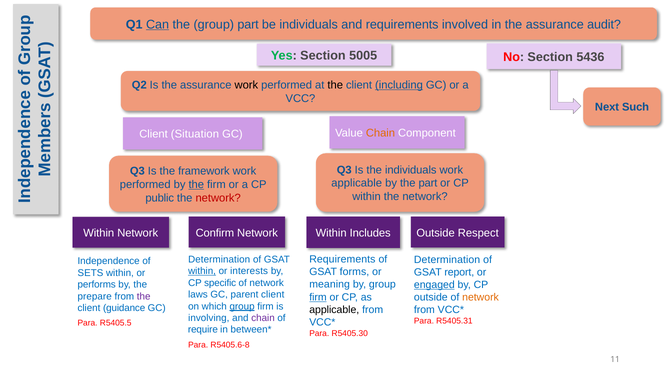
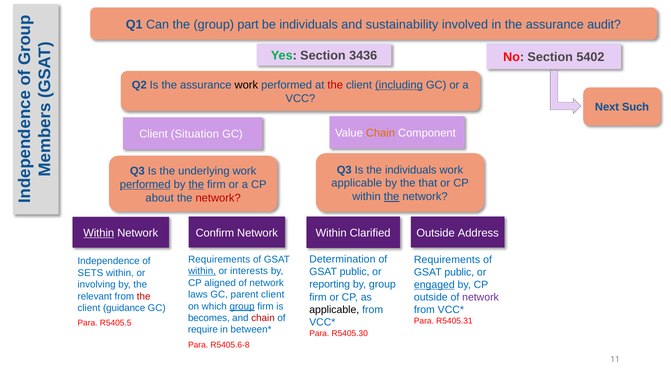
Can underline: present -> none
and requirements: requirements -> sustainability
5005: 5005 -> 3436
5436: 5436 -> 5402
the at (335, 85) colour: black -> red
framework: framework -> underlying
the part: part -> that
performed at (145, 185) underline: none -> present
the at (392, 197) underline: none -> present
public: public -> about
Within at (99, 233) underline: none -> present
Includes: Includes -> Clarified
Respect: Respect -> Address
Requirements at (342, 260): Requirements -> Determination
Determination at (219, 260): Determination -> Requirements
Determination at (447, 260): Determination -> Requirements
forms at (354, 272): forms -> public
report at (459, 273): report -> public
specific: specific -> aligned
meaning: meaning -> reporting
performs: performs -> involving
prepare: prepare -> relevant
the at (144, 297) colour: purple -> red
firm at (318, 297) underline: present -> none
network at (481, 298) colour: orange -> purple
involving: involving -> becomes
chain at (263, 318) colour: purple -> red
